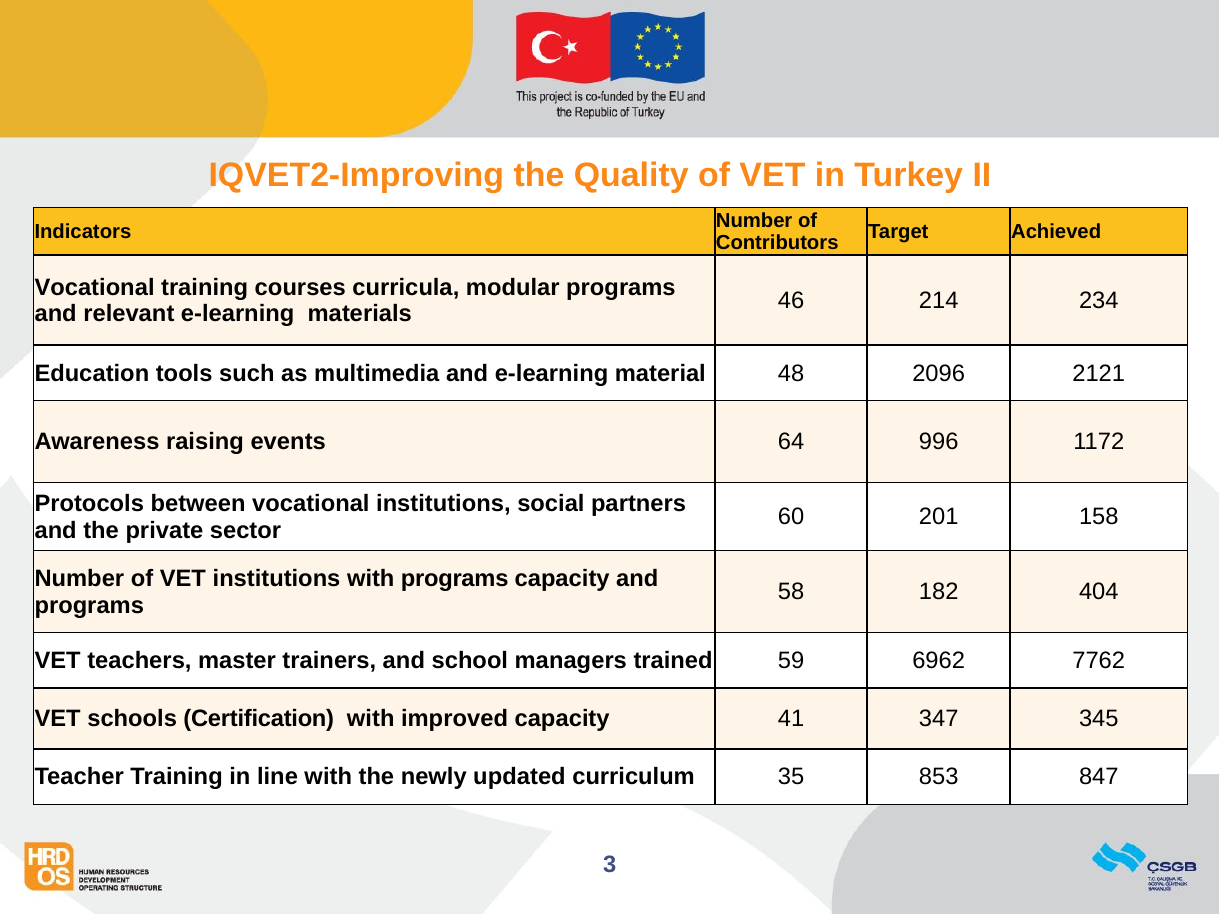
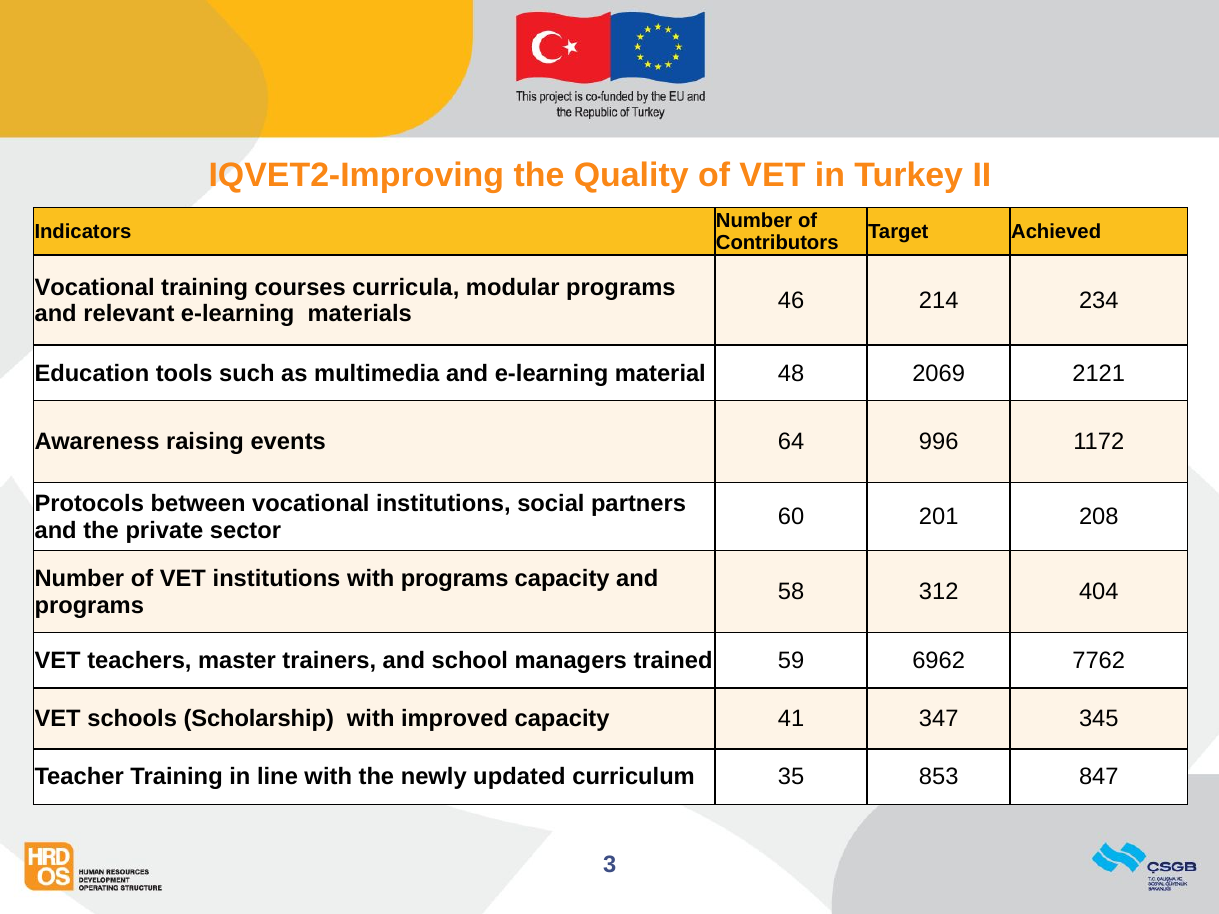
2096: 2096 -> 2069
158: 158 -> 208
182: 182 -> 312
Certification: Certification -> Scholarship
